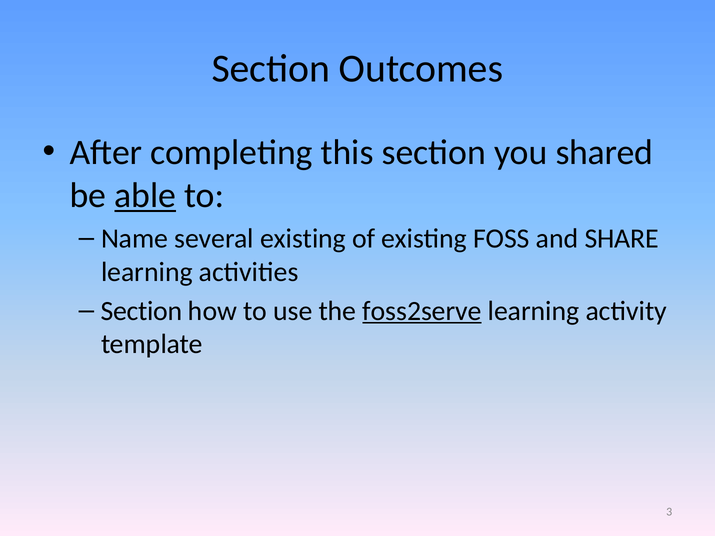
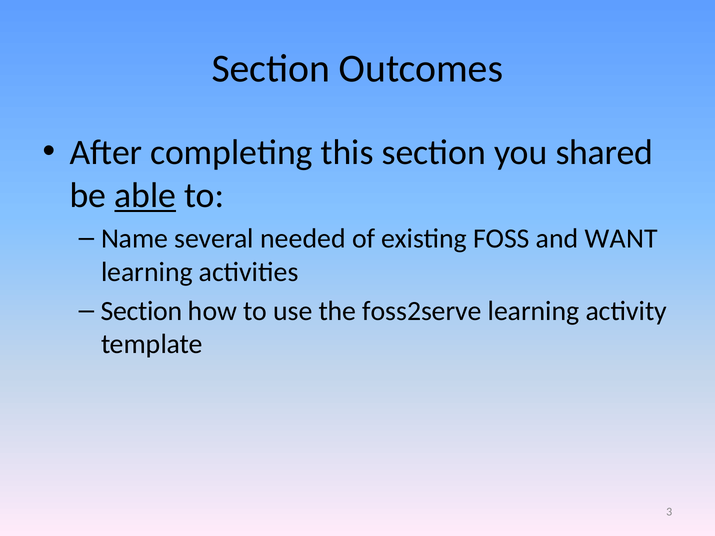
several existing: existing -> needed
SHARE: SHARE -> WANT
foss2serve underline: present -> none
